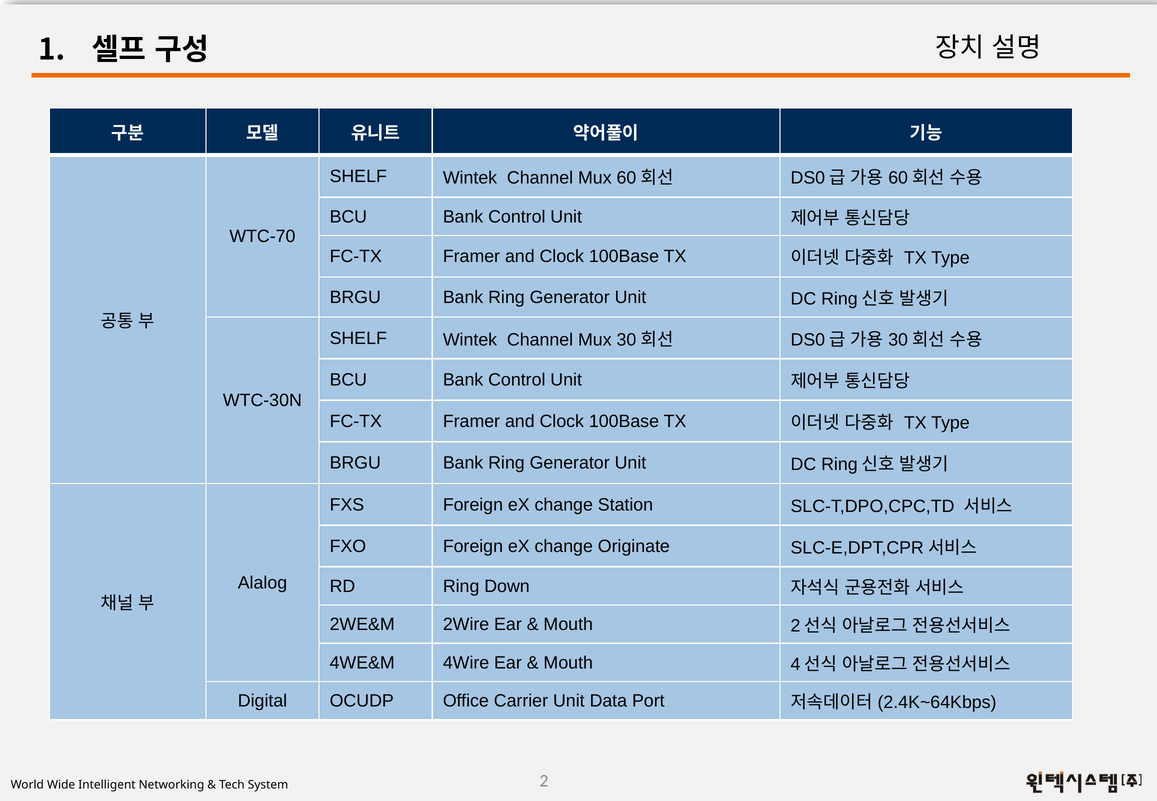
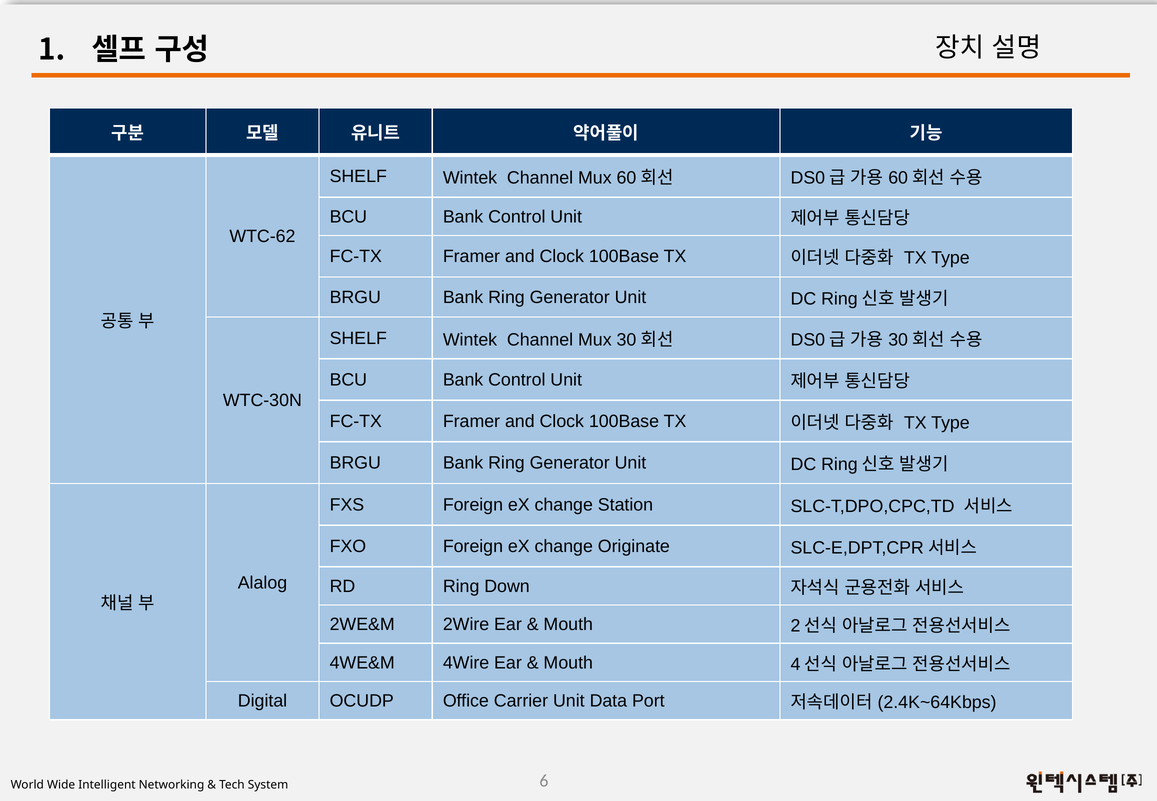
WTC-70: WTC-70 -> WTC-62
2: 2 -> 6
